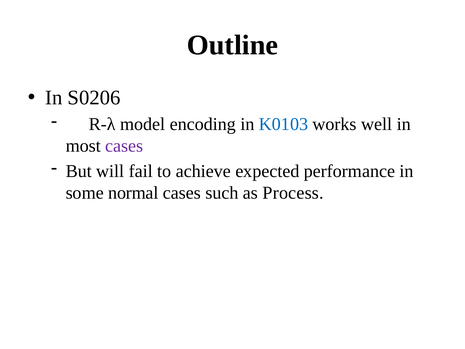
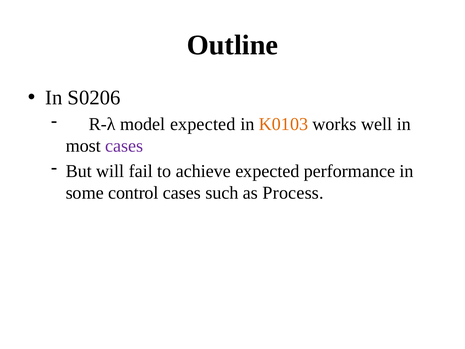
model encoding: encoding -> expected
K0103 colour: blue -> orange
normal: normal -> control
